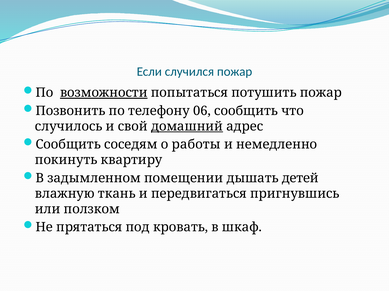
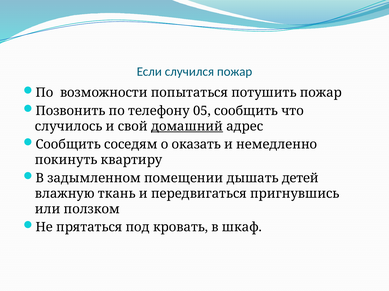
возможности underline: present -> none
06: 06 -> 05
работы: работы -> оказать
